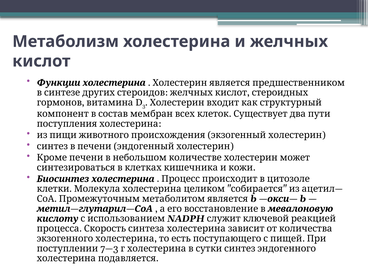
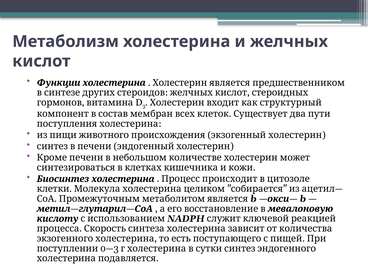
7—3: 7—3 -> 0—3
